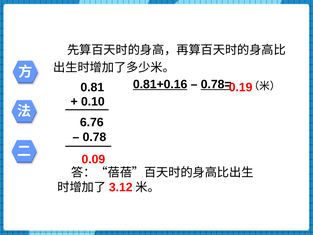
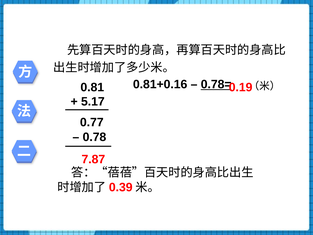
0.81+0.16 underline: present -> none
0.10: 0.10 -> 5.17
6.76: 6.76 -> 0.77
0.09: 0.09 -> 7.87
3.12: 3.12 -> 0.39
